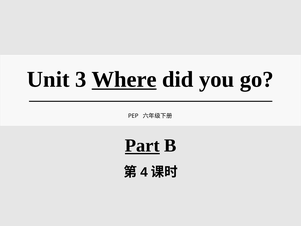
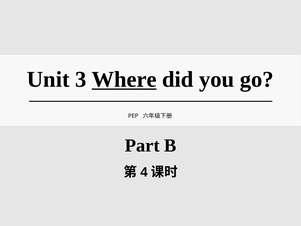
Part underline: present -> none
